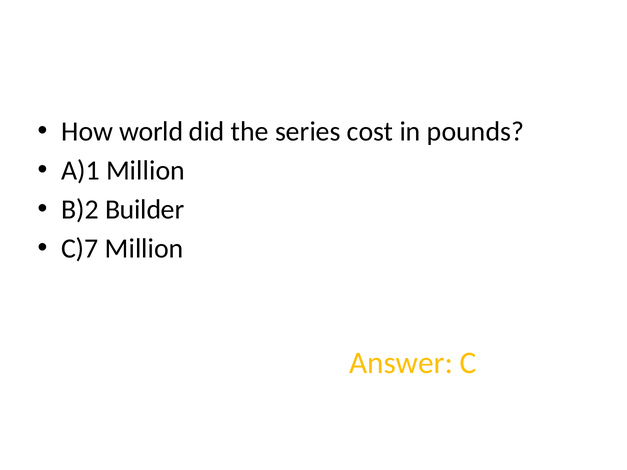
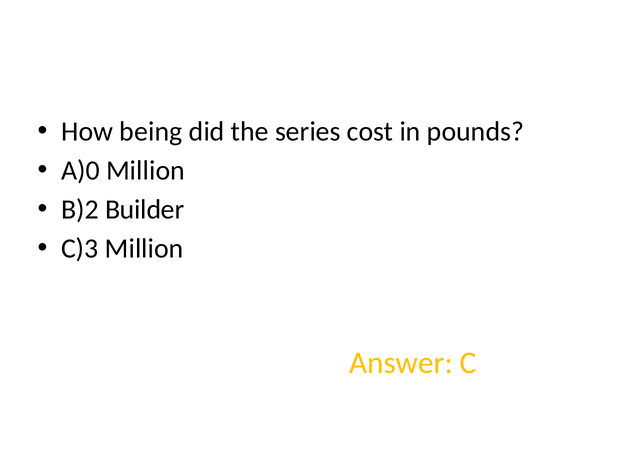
world: world -> being
A)1: A)1 -> A)0
C)7: C)7 -> C)3
